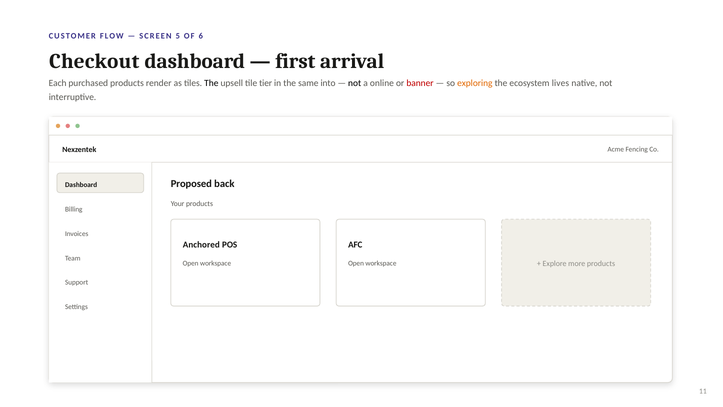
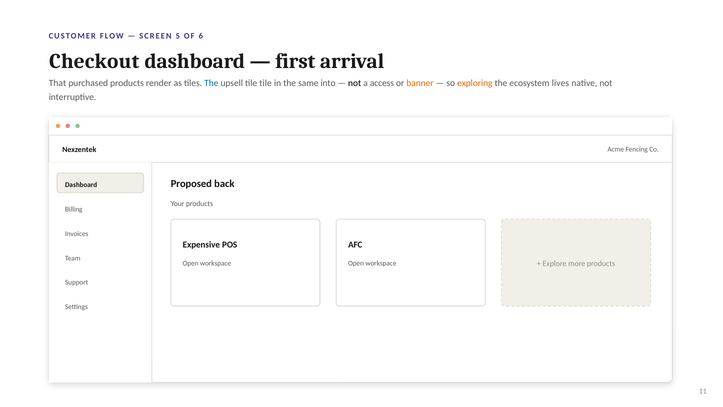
Each: Each -> That
The at (211, 83) colour: black -> blue
tile tier: tier -> tile
online: online -> access
banner colour: red -> orange
Anchored: Anchored -> Expensive
